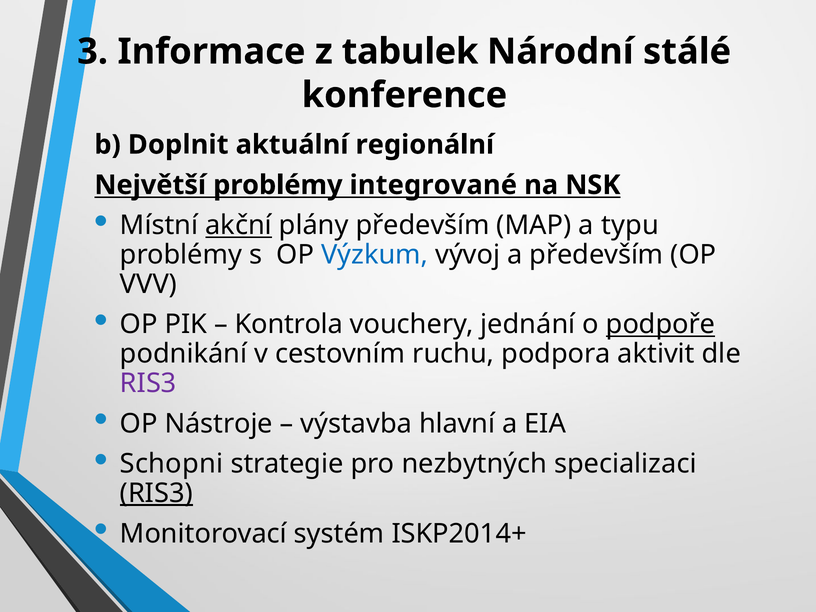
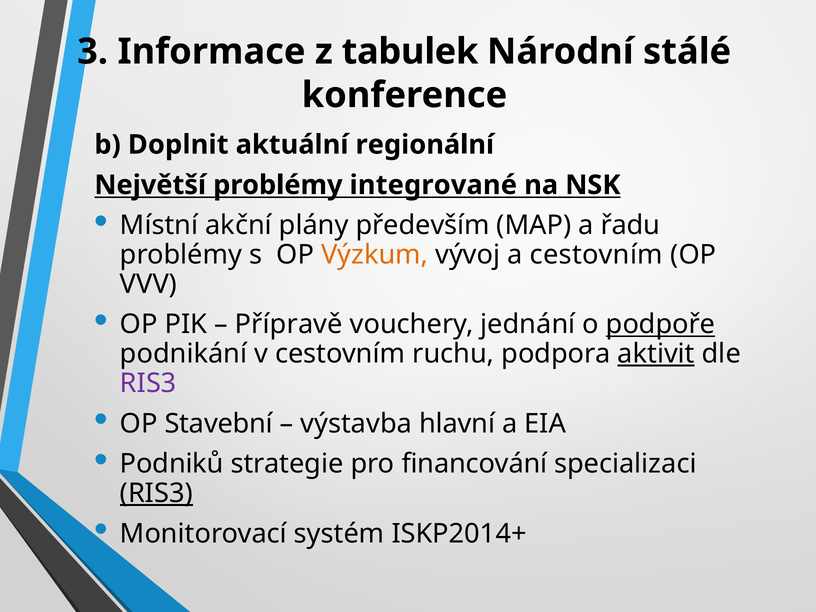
akční underline: present -> none
typu: typu -> řadu
Výzkum colour: blue -> orange
a především: především -> cestovním
Kontrola: Kontrola -> Přípravě
aktivit underline: none -> present
Nástroje: Nástroje -> Stavební
Schopni: Schopni -> Podniků
nezbytných: nezbytných -> financování
